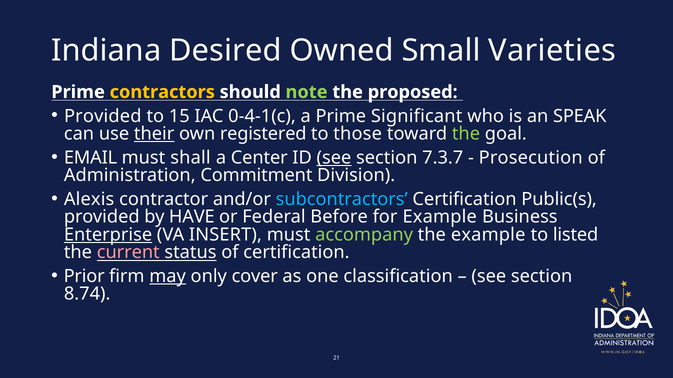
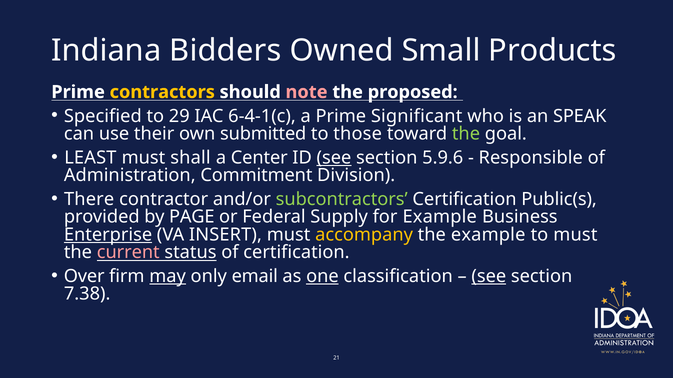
Desired: Desired -> Bidders
Varieties: Varieties -> Products
note colour: light green -> pink
Provided at (103, 116): Provided -> Specified
15: 15 -> 29
0-4-1(c: 0-4-1(c -> 6-4-1(c
their underline: present -> none
registered: registered -> submitted
EMAIL: EMAIL -> LEAST
7.3.7: 7.3.7 -> 5.9.6
Prosecution: Prosecution -> Responsible
Alexis: Alexis -> There
subcontractors colour: light blue -> light green
HAVE: HAVE -> PAGE
Before: Before -> Supply
accompany colour: light green -> yellow
to listed: listed -> must
Prior: Prior -> Over
cover: cover -> email
one underline: none -> present
see at (489, 277) underline: none -> present
8.74: 8.74 -> 7.38
